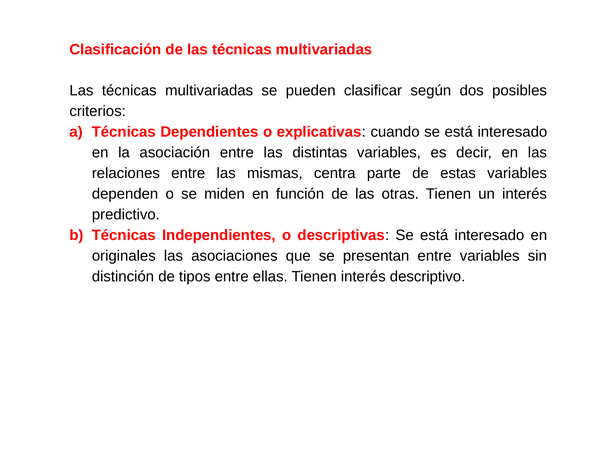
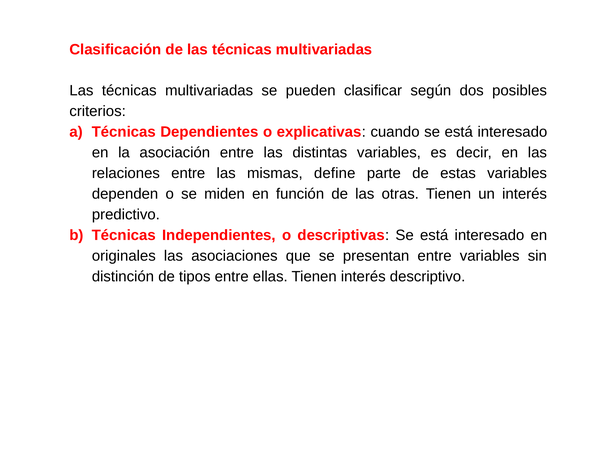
centra: centra -> define
